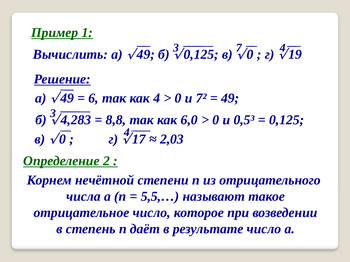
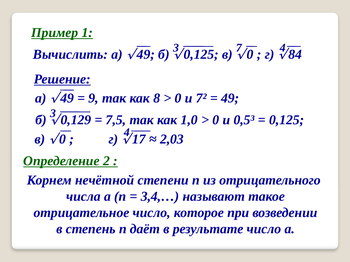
19: 19 -> 84
6: 6 -> 9
как 4: 4 -> 8
4,283: 4,283 -> 0,129
8,8: 8,8 -> 7,5
6,0: 6,0 -> 1,0
5,5,…: 5,5,… -> 3,4,…
